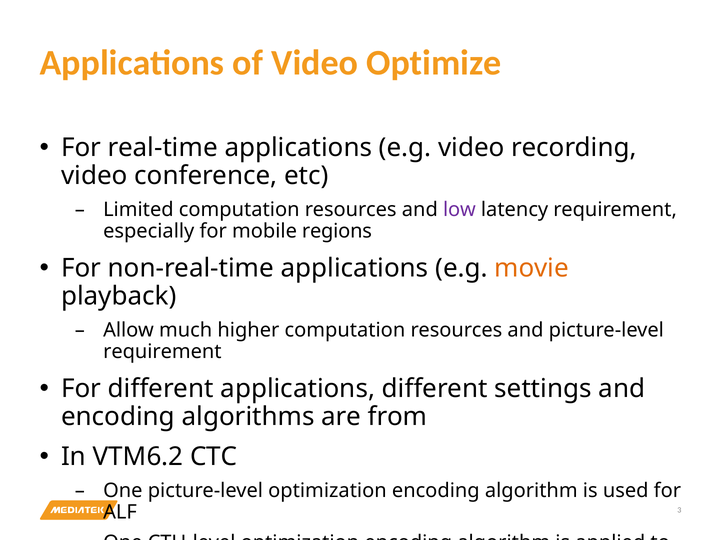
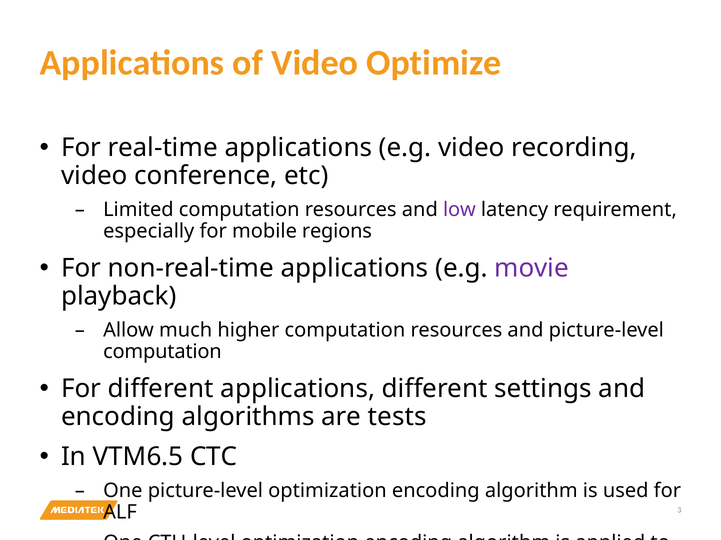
movie colour: orange -> purple
requirement at (162, 352): requirement -> computation
from: from -> tests
VTM6.2: VTM6.2 -> VTM6.5
